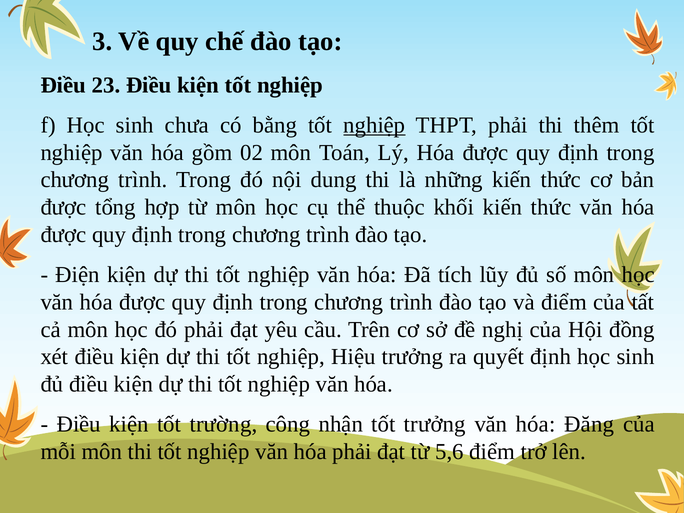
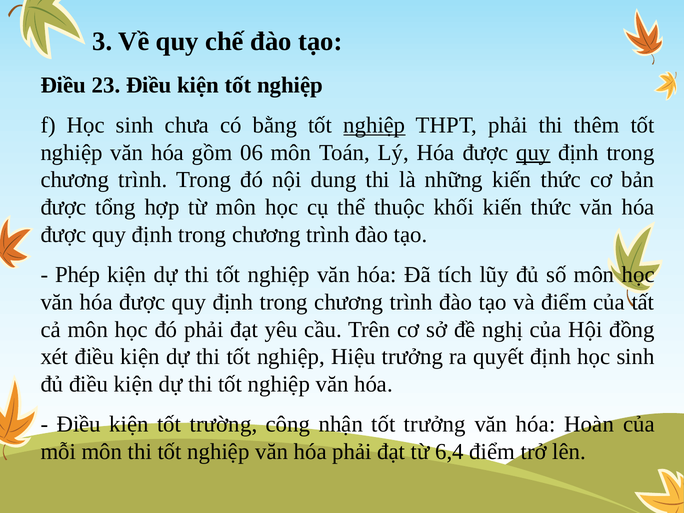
02: 02 -> 06
quy at (533, 153) underline: none -> present
Điện: Điện -> Phép
Đăng: Đăng -> Hoàn
5,6: 5,6 -> 6,4
